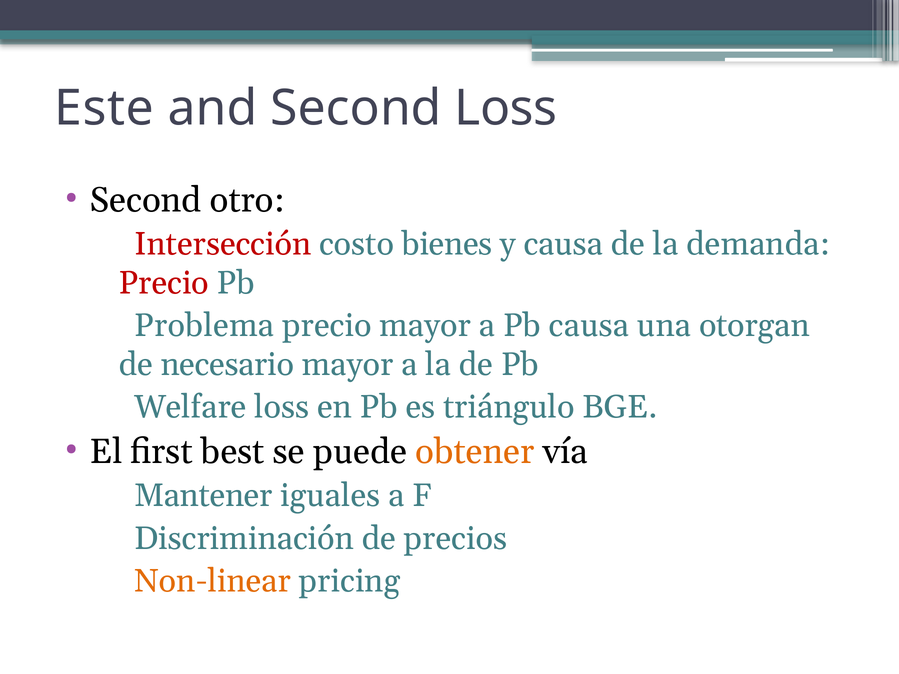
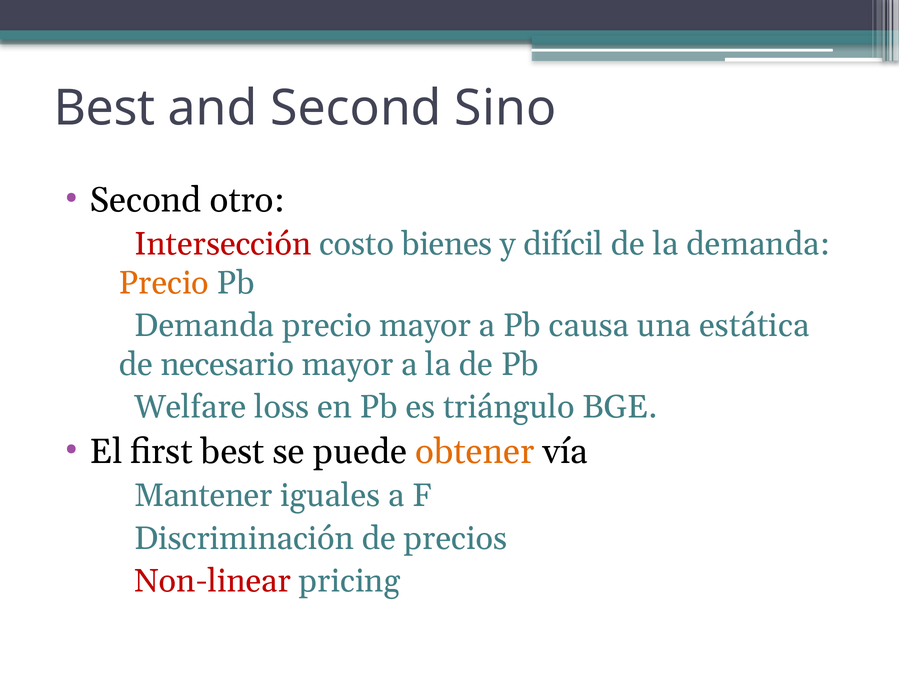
Este at (104, 108): Este -> Best
Second Loss: Loss -> Sino
y causa: causa -> difícil
Precio at (164, 283) colour: red -> orange
Problema at (204, 326): Problema -> Demanda
otorgan: otorgan -> estática
Non-linear colour: orange -> red
